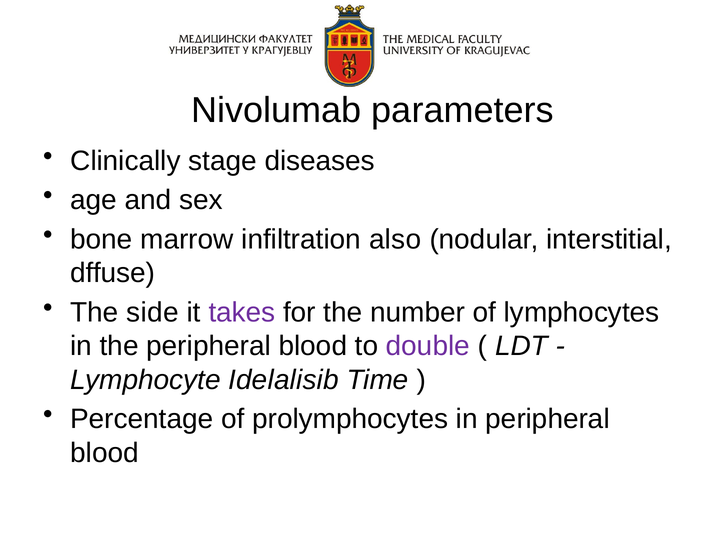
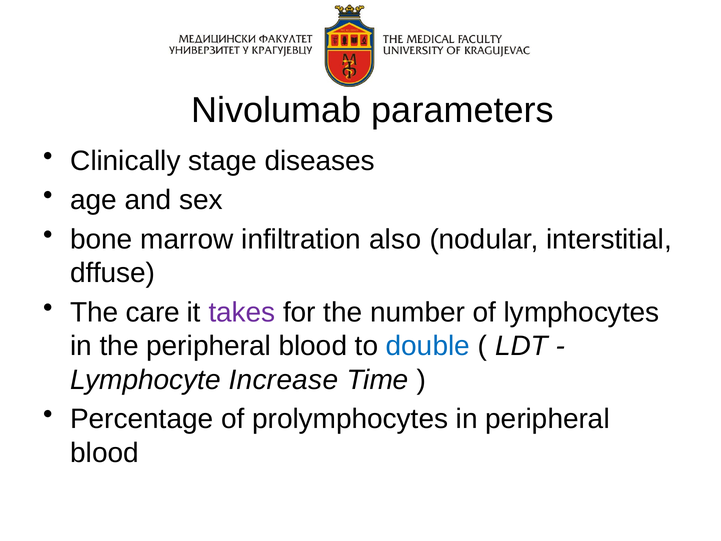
side: side -> care
double colour: purple -> blue
Idelalisib: Idelalisib -> Increase
